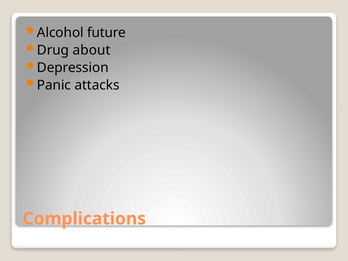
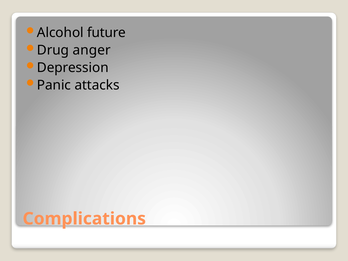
about: about -> anger
